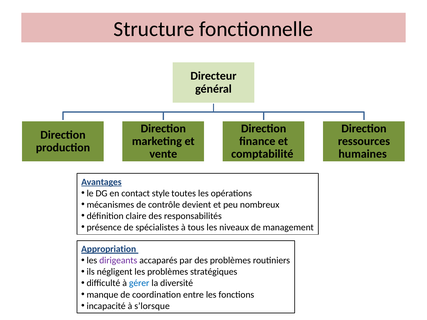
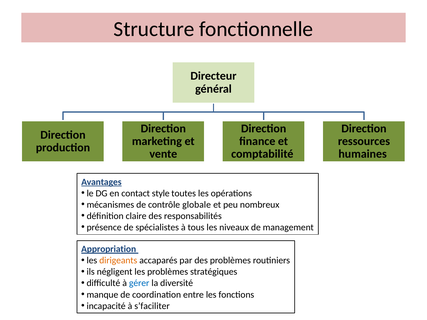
devient: devient -> globale
dirigeants colour: purple -> orange
s’lorsque: s’lorsque -> s’faciliter
